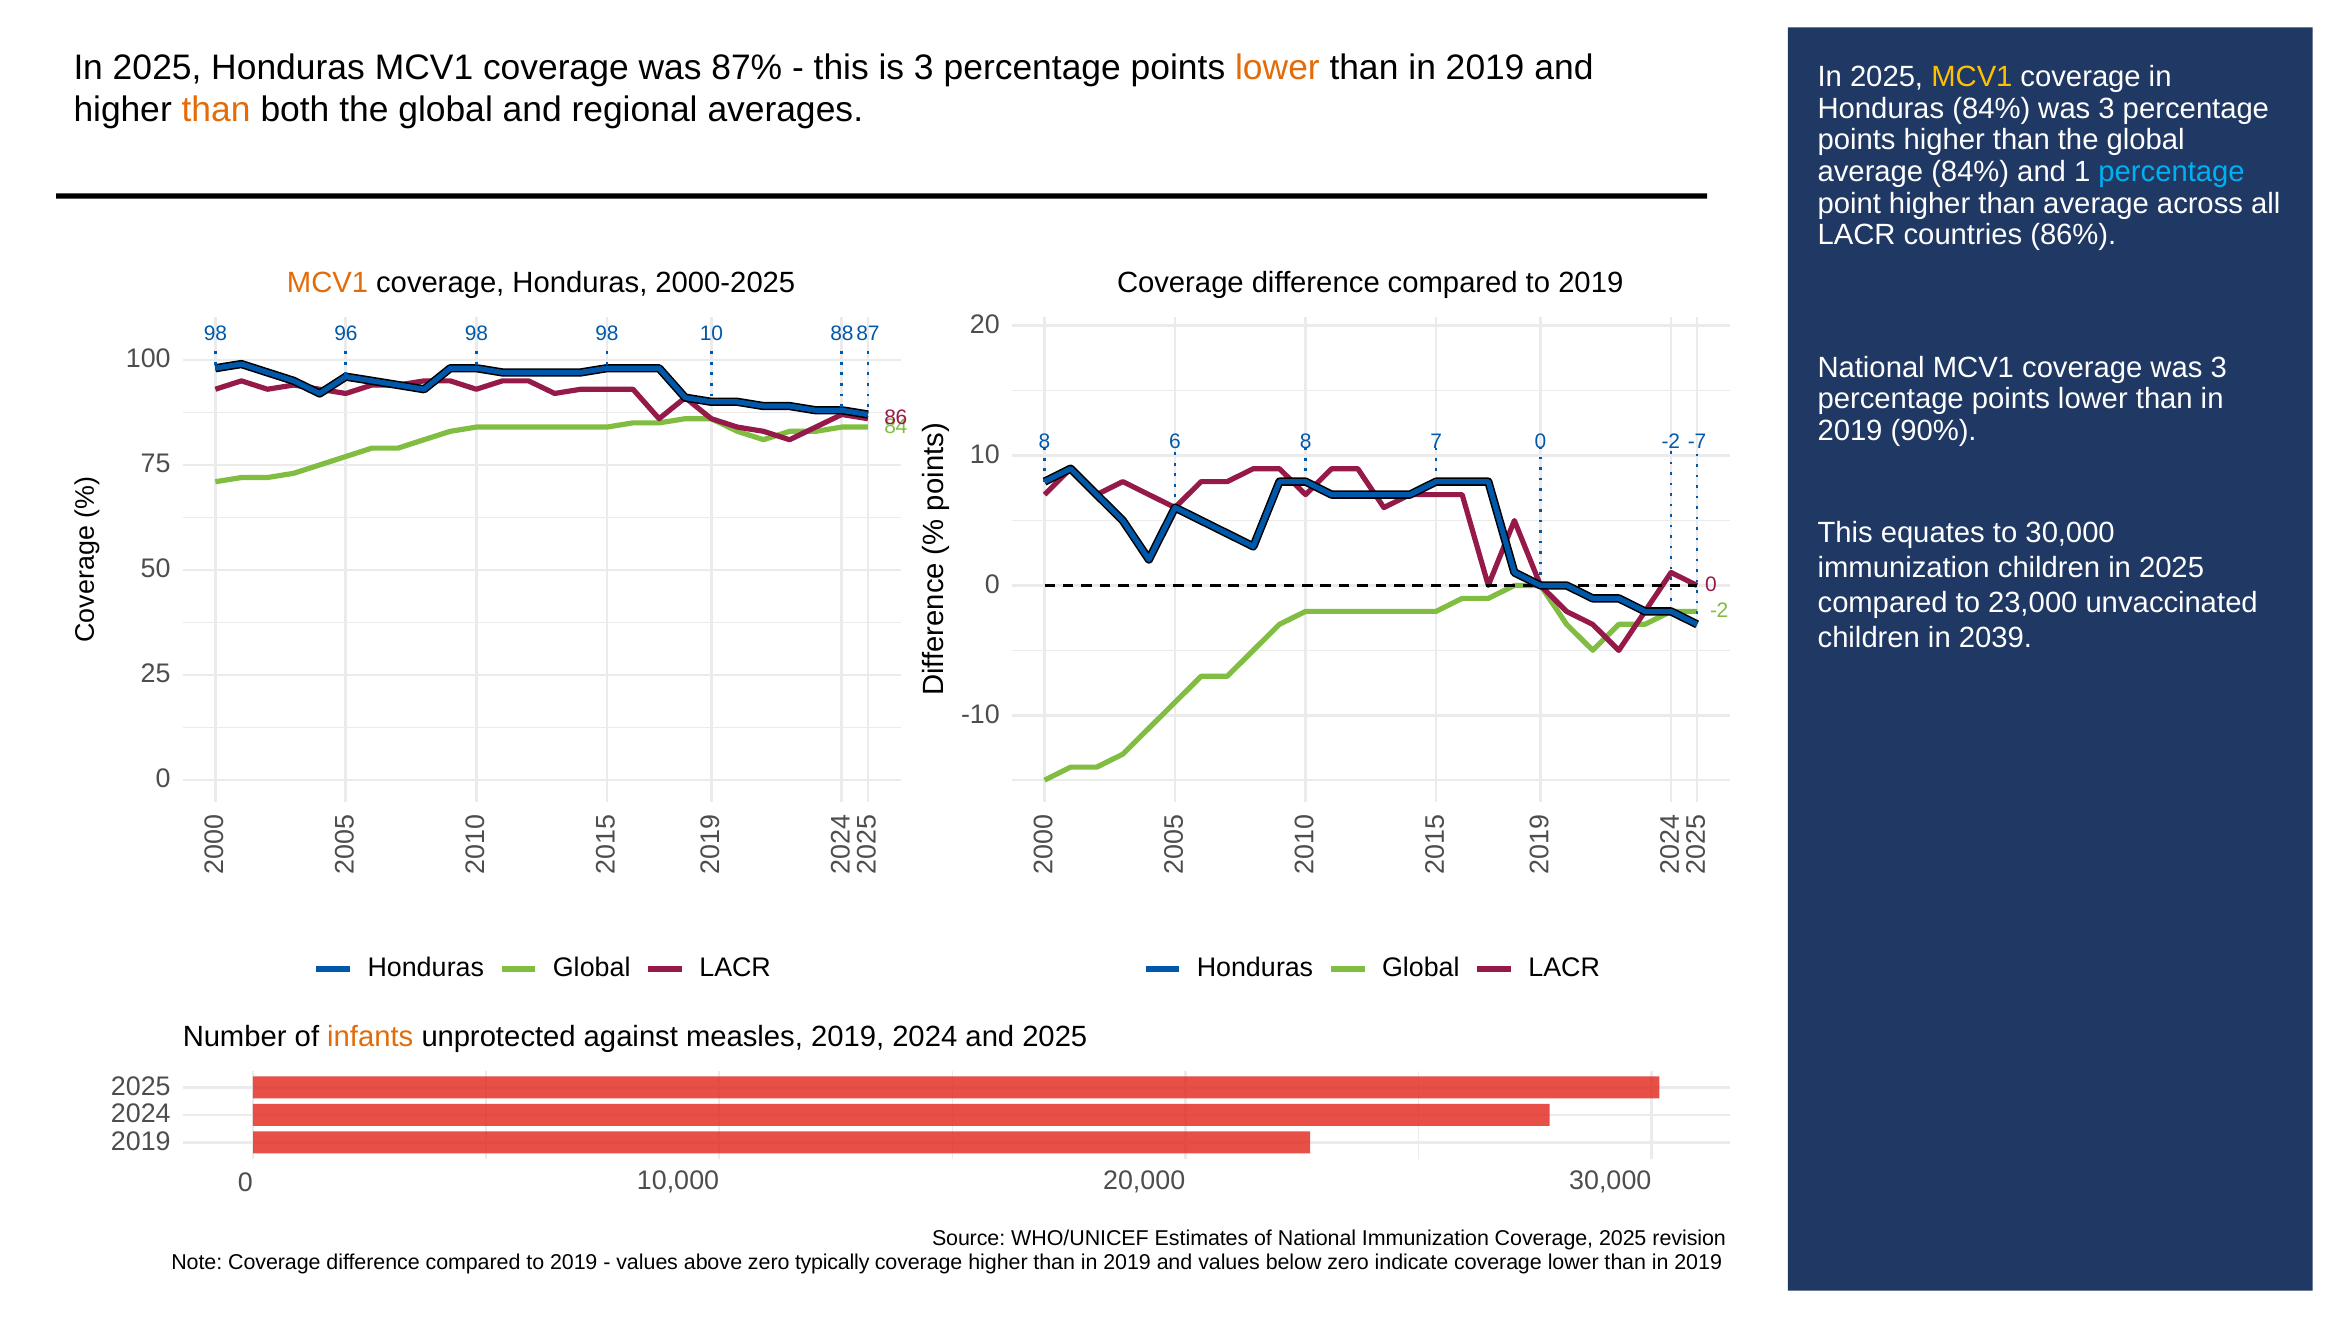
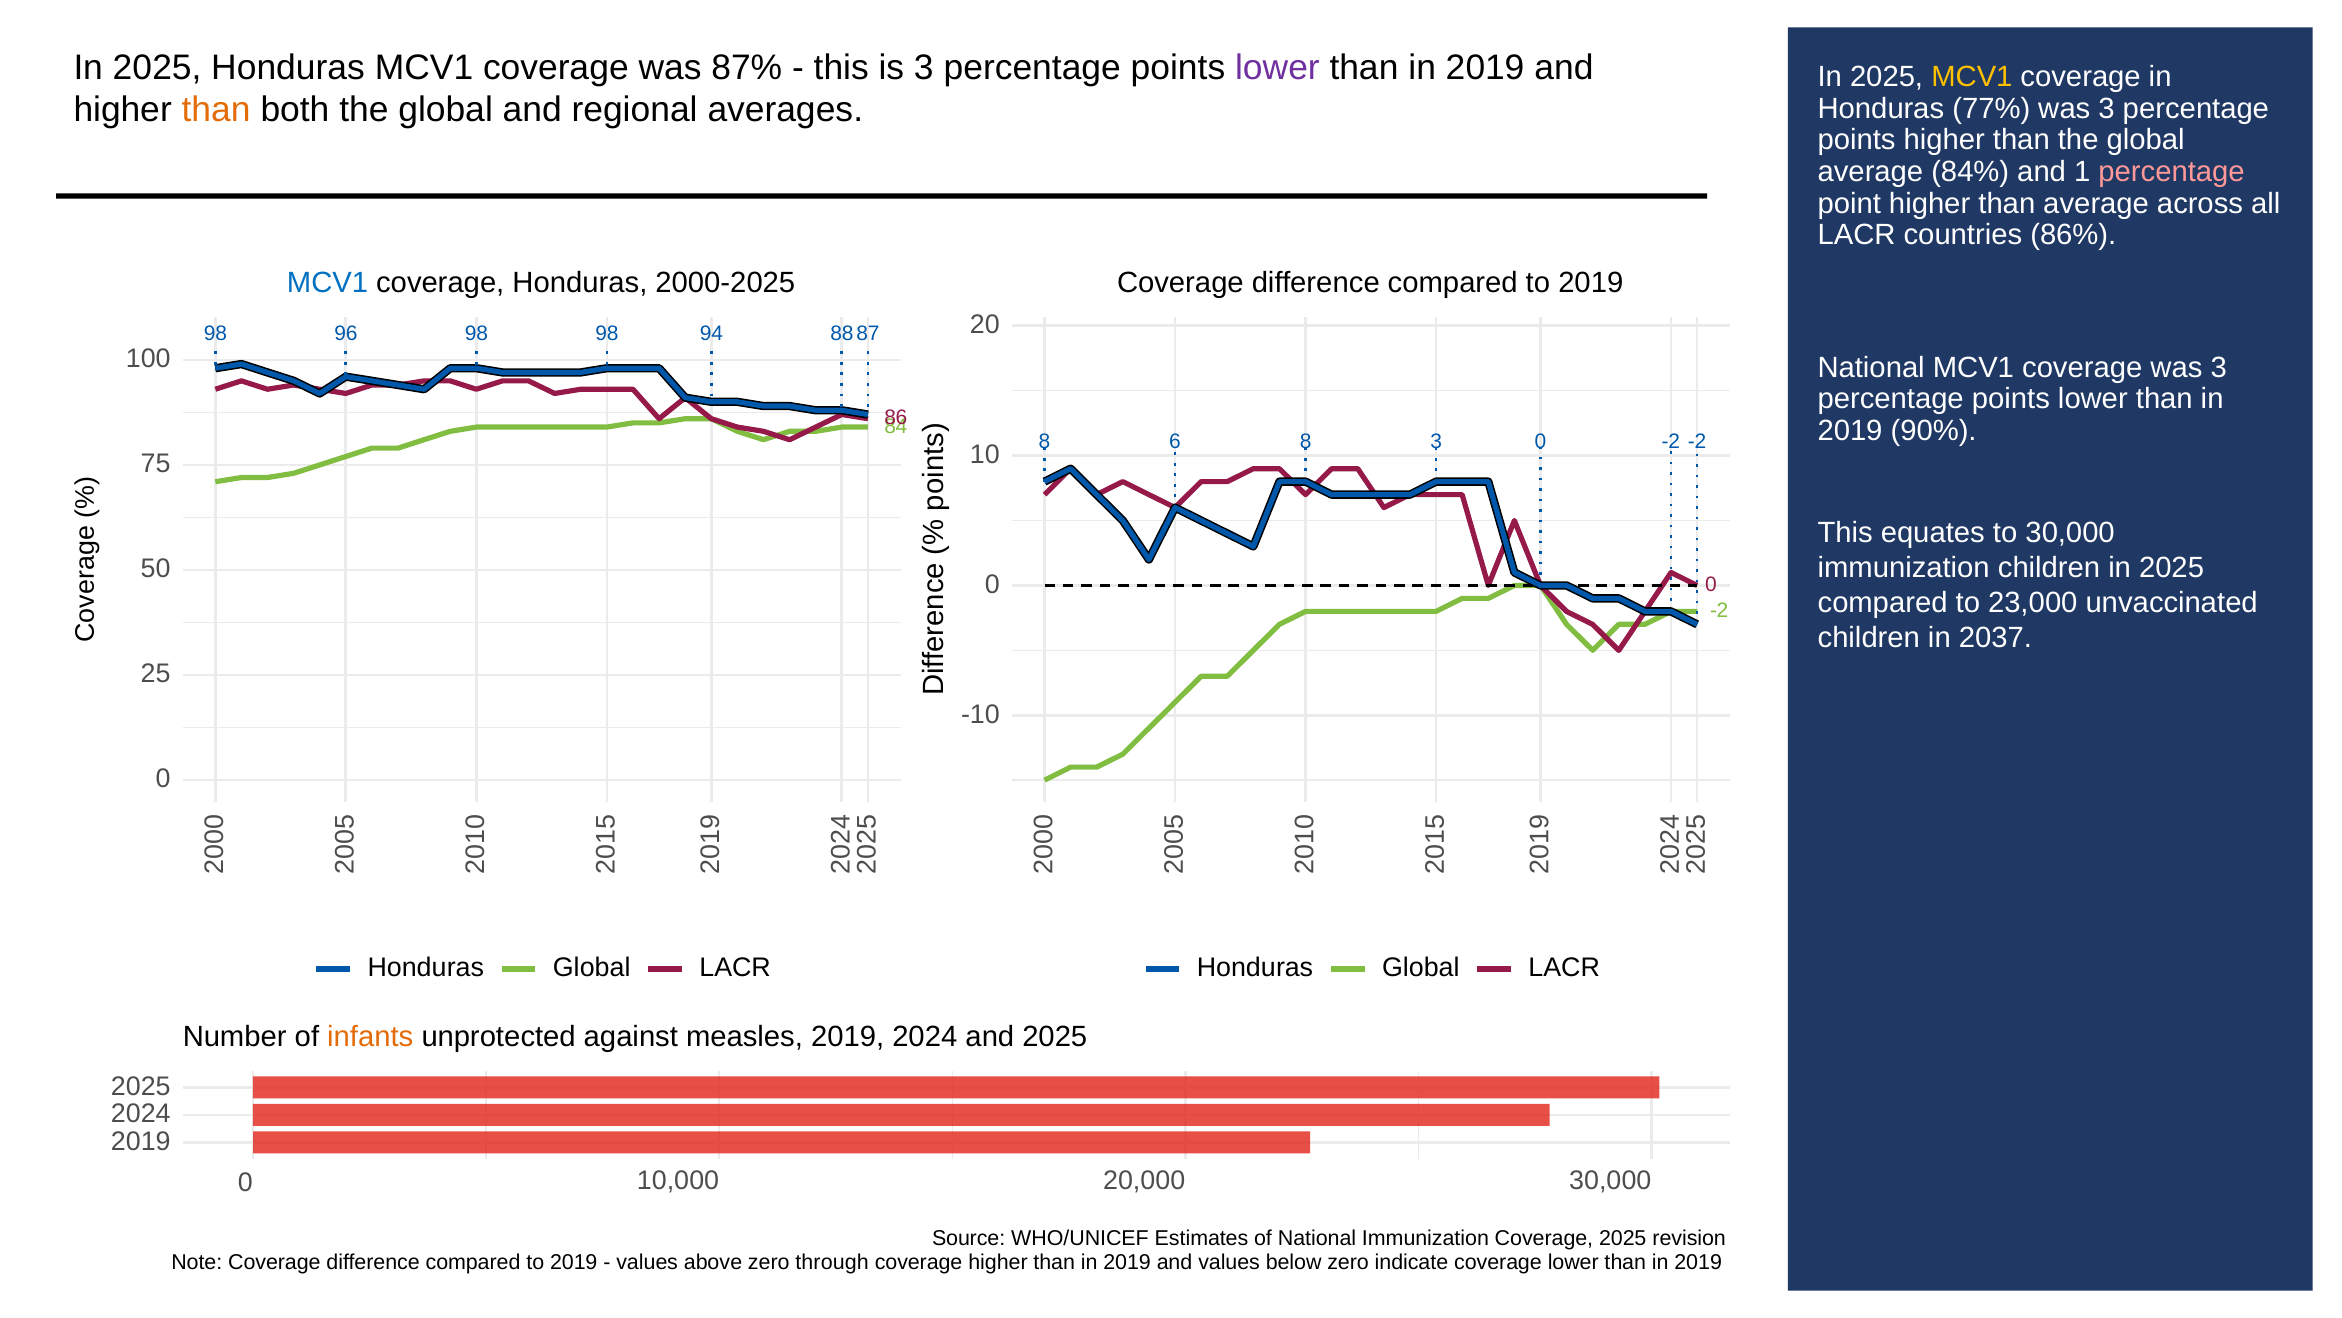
lower at (1277, 67) colour: orange -> purple
Honduras 84%: 84% -> 77%
percentage at (2172, 172) colour: light blue -> pink
MCV1 at (328, 282) colour: orange -> blue
98 10: 10 -> 94
8 7: 7 -> 3
0 -2 -7: -7 -> -2
2039: 2039 -> 2037
typically: typically -> through
